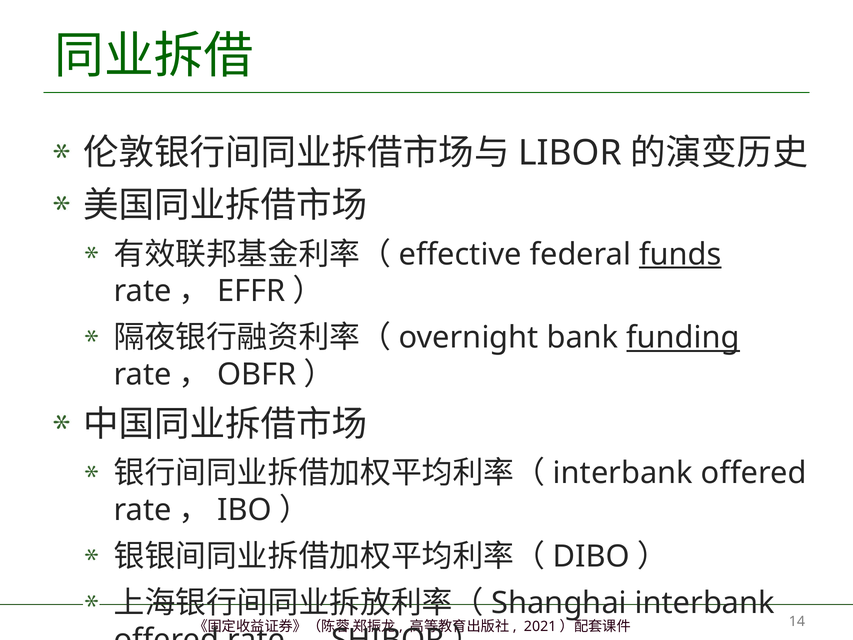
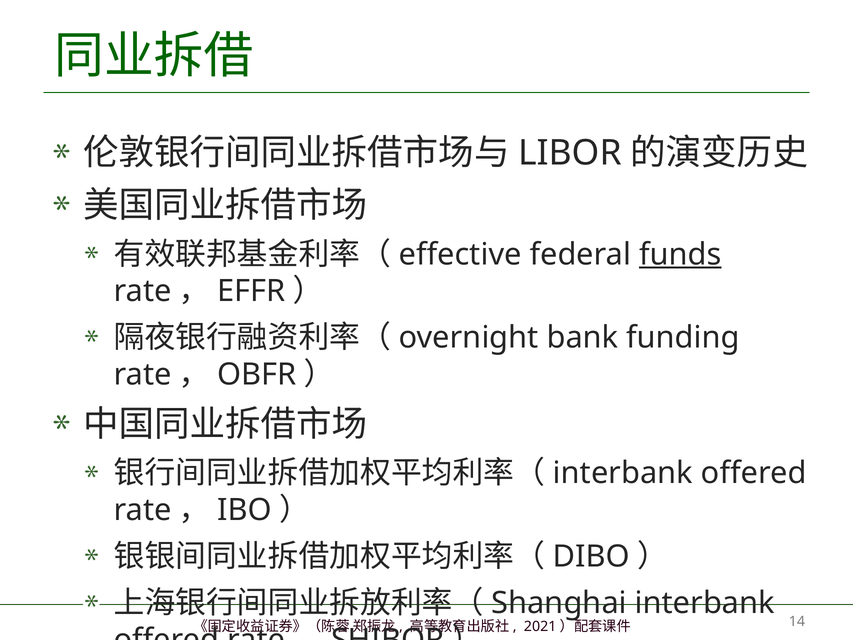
funding underline: present -> none
